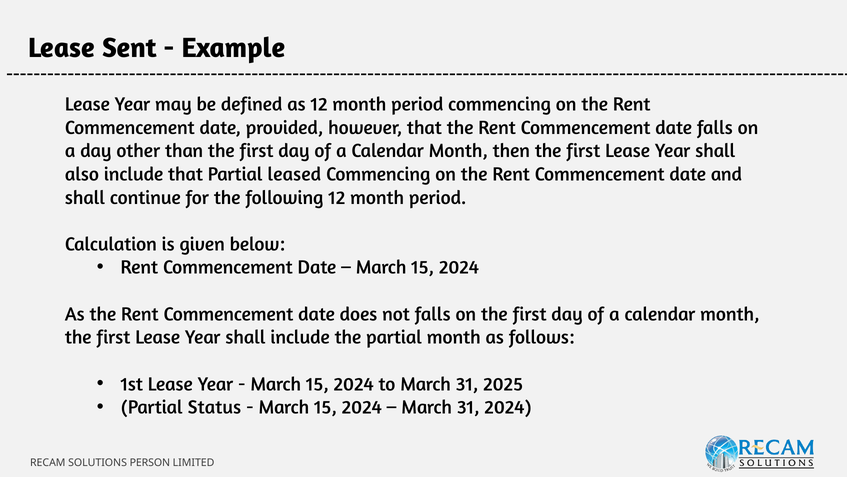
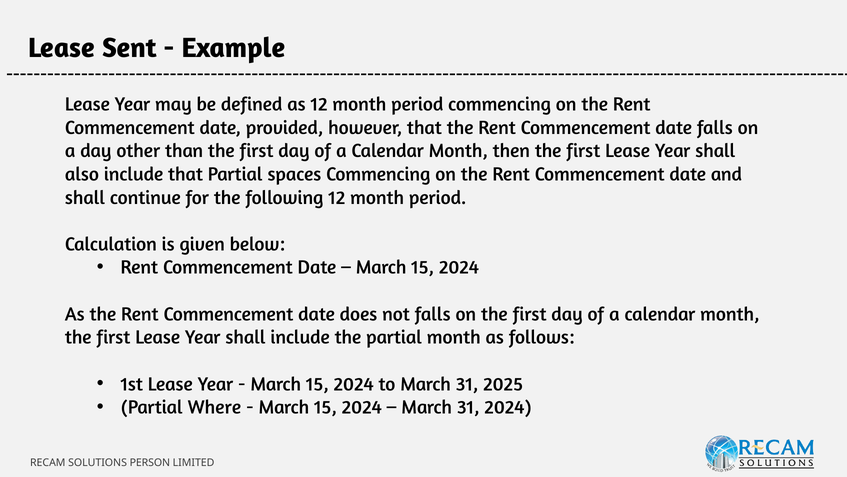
leased: leased -> spaces
Status: Status -> Where
